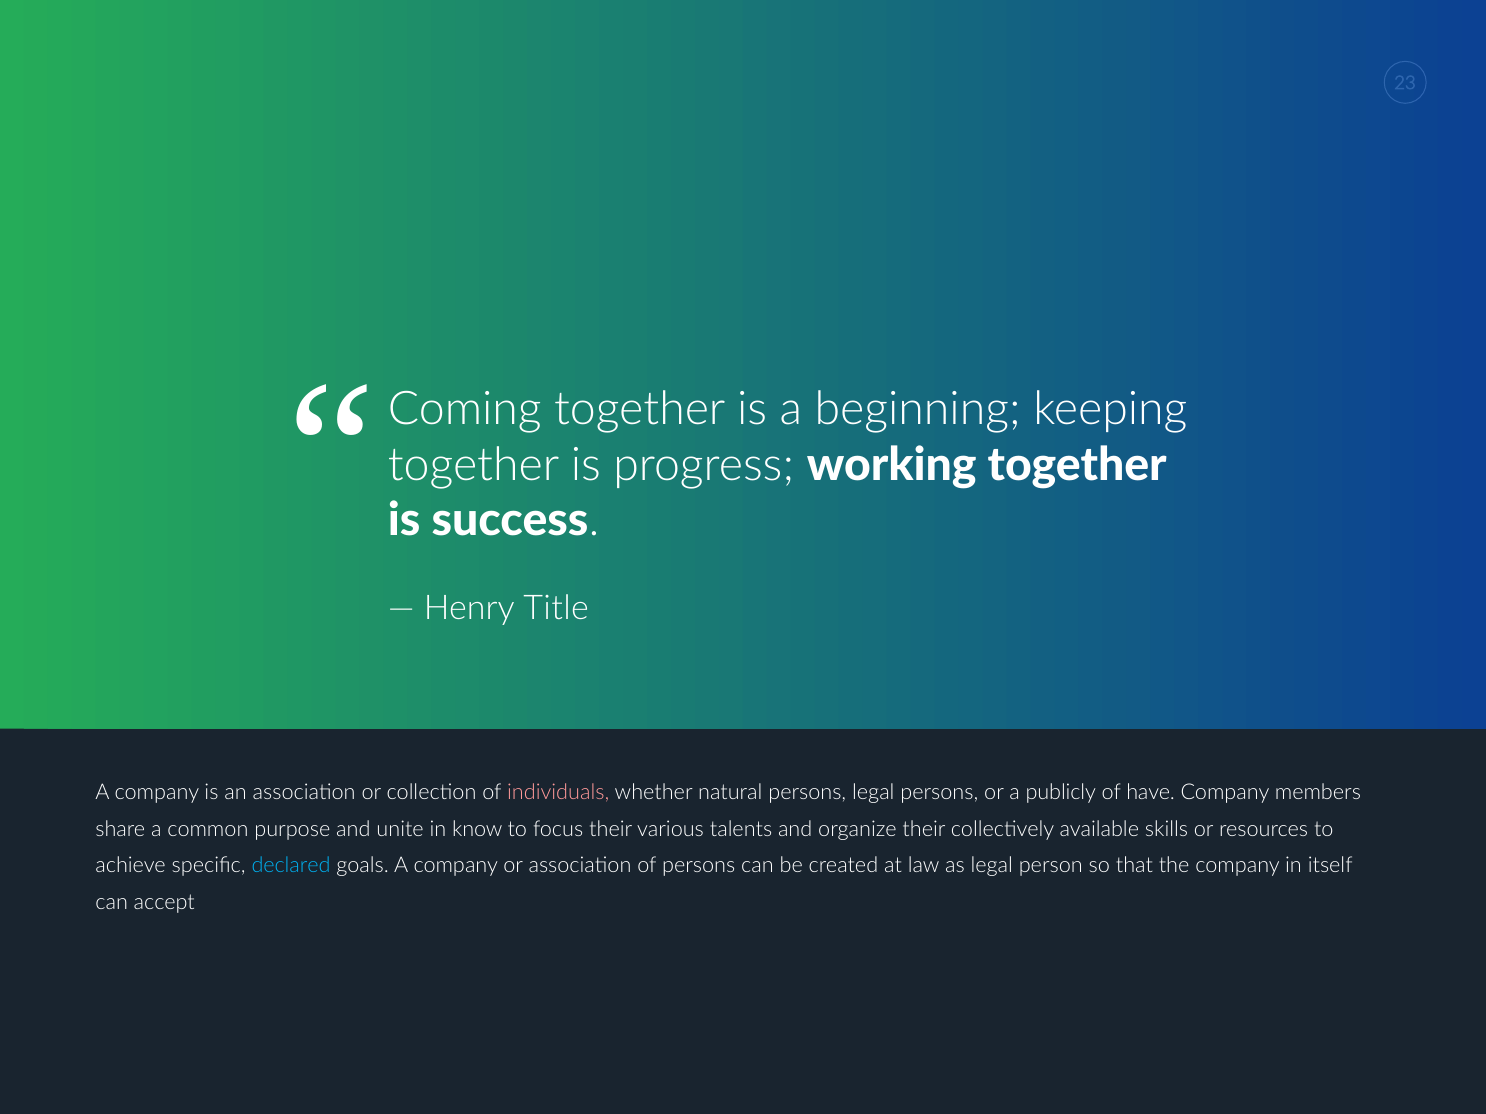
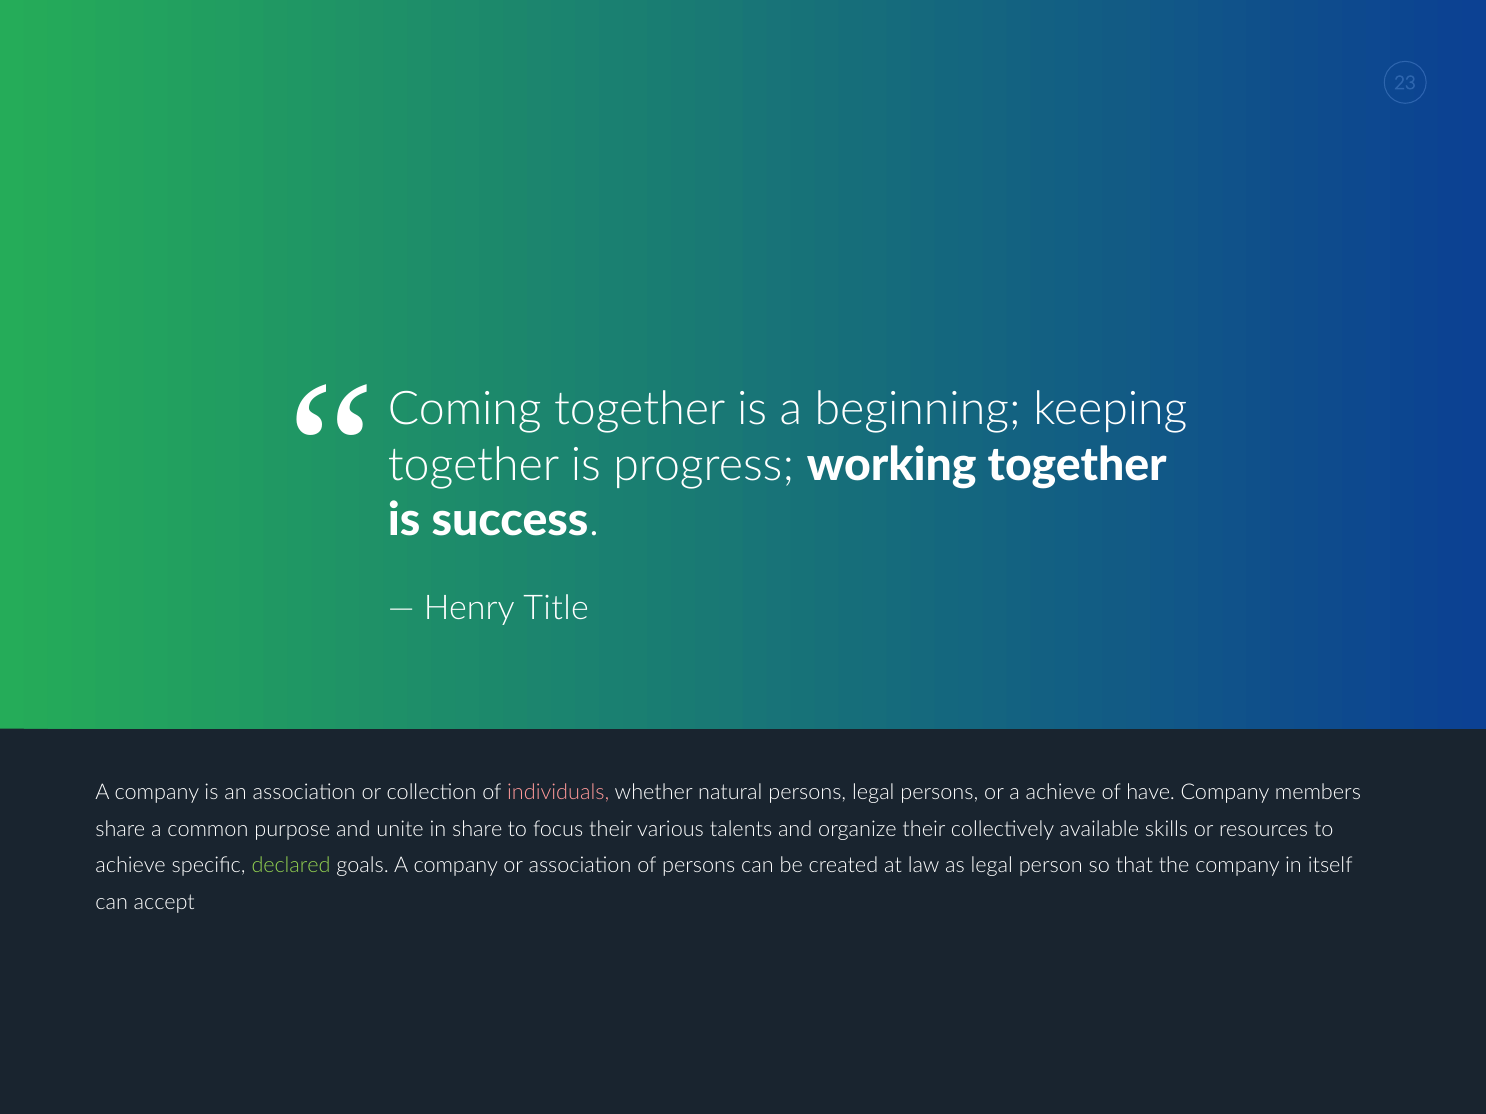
a publicly: publicly -> achieve
in know: know -> share
declared colour: light blue -> light green
